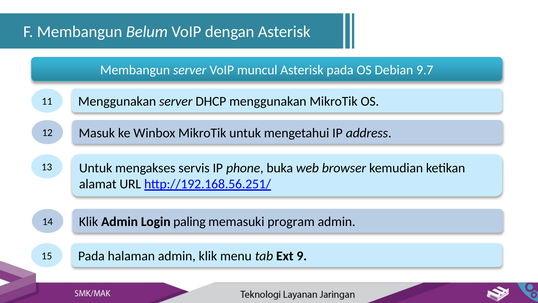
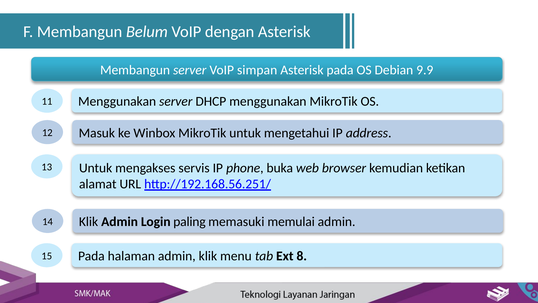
muncul: muncul -> simpan
9.7: 9.7 -> 9.9
program: program -> memulai
9: 9 -> 8
